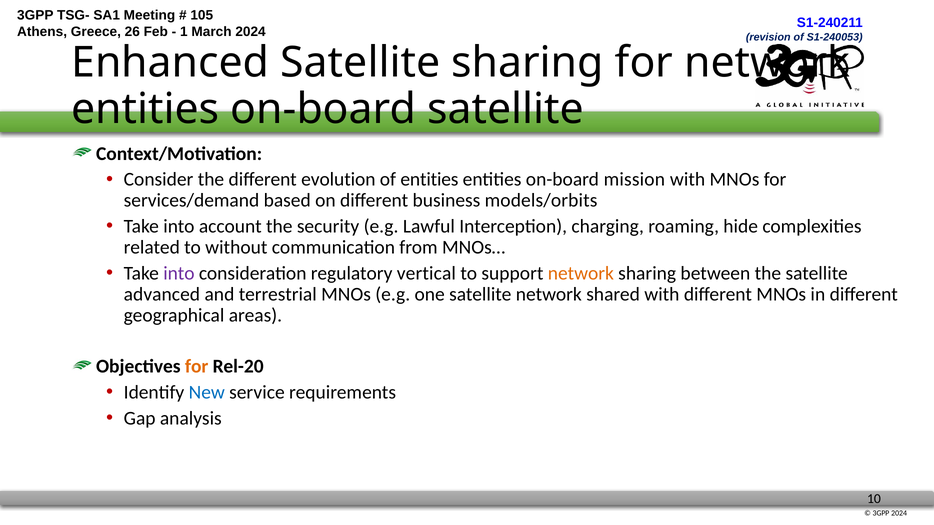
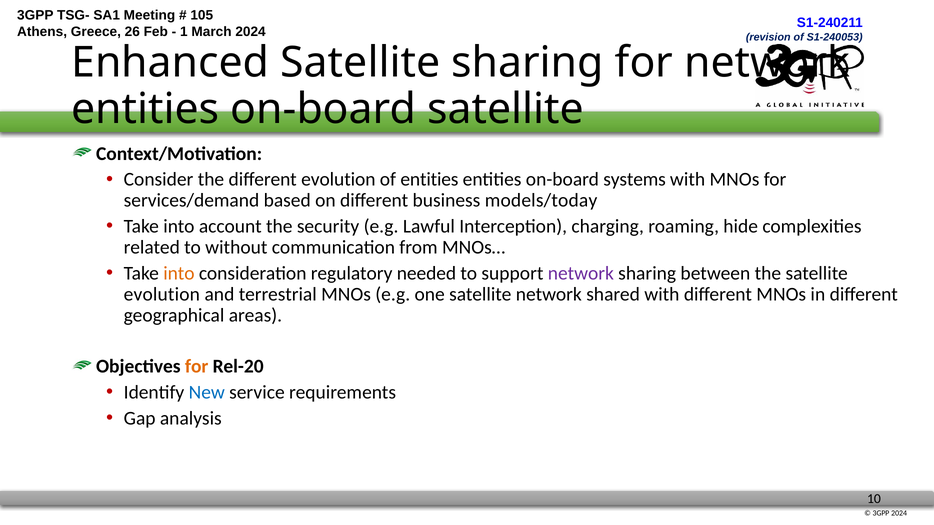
mission: mission -> systems
models/orbits: models/orbits -> models/today
into at (179, 273) colour: purple -> orange
vertical: vertical -> needed
network at (581, 273) colour: orange -> purple
advanced at (162, 294): advanced -> evolution
